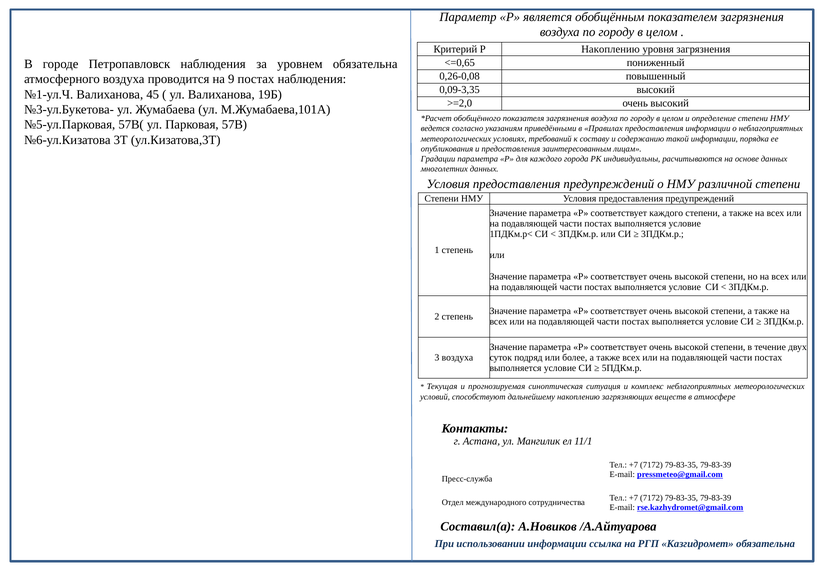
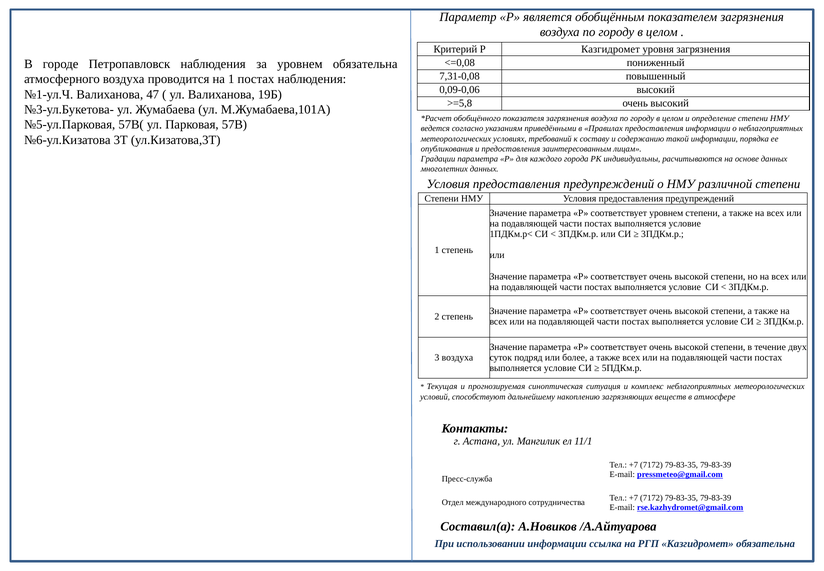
Р Накоплению: Накоплению -> Казгидромет
<=0,65: <=0,65 -> <=0,08
0,26-0,08: 0,26-0,08 -> 7,31-0,08
на 9: 9 -> 1
0,09-3,35: 0,09-3,35 -> 0,09-0,06
45: 45 -> 47
>=2,0: >=2,0 -> >=5,8
соответствует каждого: каждого -> уровнем
